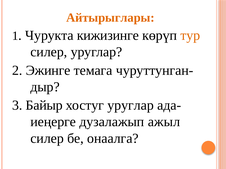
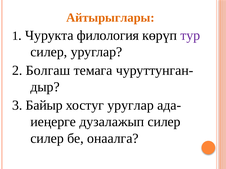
кижизинге: кижизинге -> филология
тур colour: orange -> purple
Эжинге: Эжинге -> Болгаш
дузалажып ажыл: ажыл -> силер
